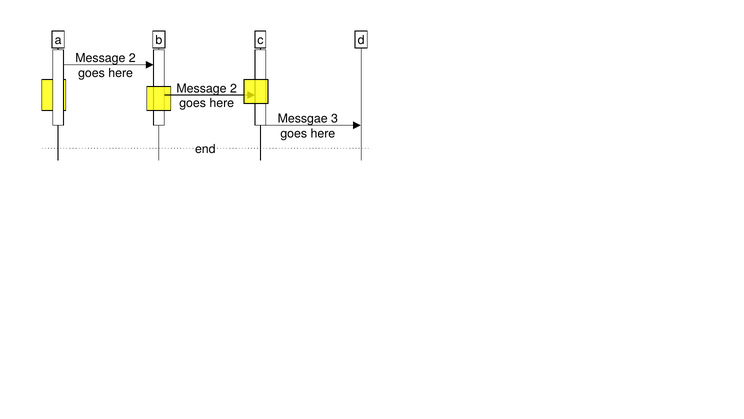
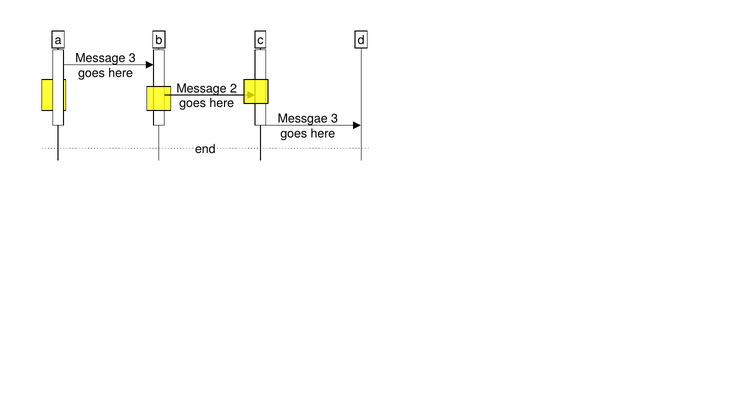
2 at (132, 58): 2 -> 3
